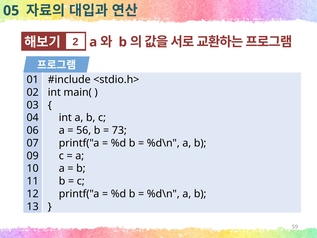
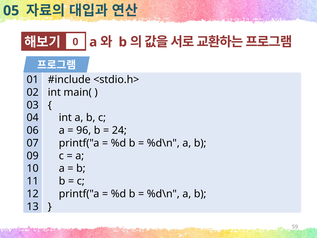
2: 2 -> 0
56: 56 -> 96
73: 73 -> 24
